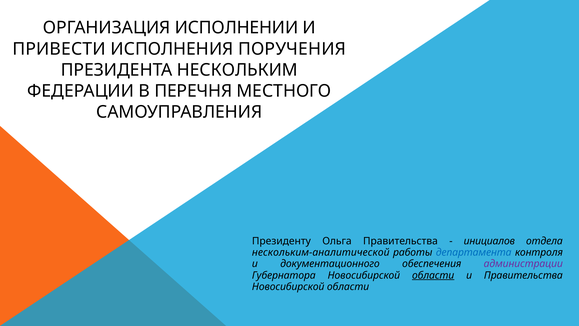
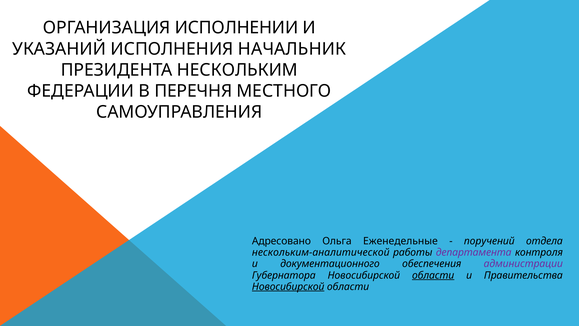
ПРИВЕСТИ: ПРИВЕСТИ -> УКАЗАНИЙ
ПОРУЧЕНИЯ: ПОРУЧЕНИЯ -> НАЧАЛЬНИК
Президенту: Президенту -> Адресовано
Ольга Правительства: Правительства -> Еженедельные
инициалов: инициалов -> поручений
департамента colour: blue -> purple
Новосибирской at (288, 286) underline: none -> present
